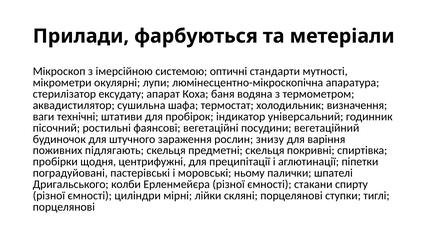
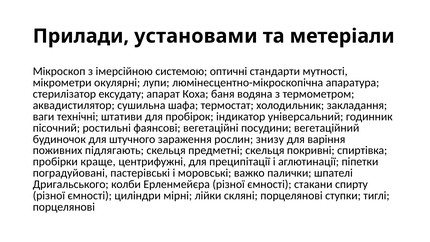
фарбуються: фарбуються -> установами
визначення: визначення -> закладання
щодня: щодня -> краще
ньому: ньому -> важко
